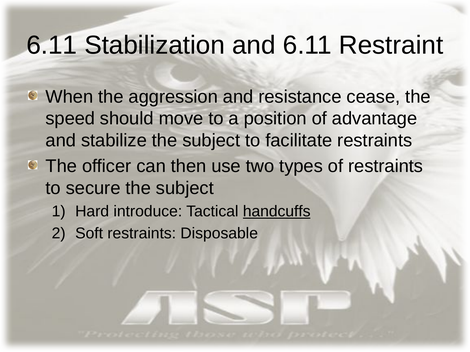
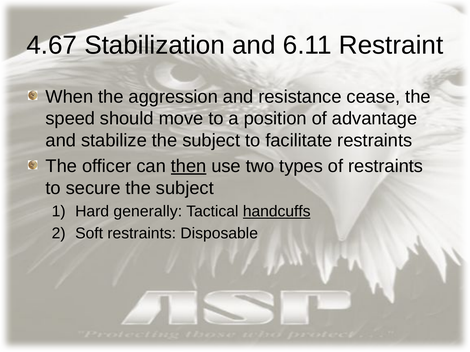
6.11 at (52, 45): 6.11 -> 4.67
then underline: none -> present
introduce: introduce -> generally
